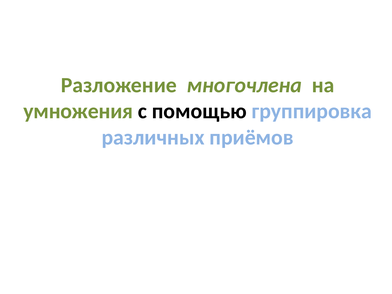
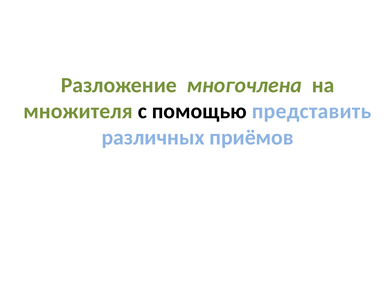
умножения: умножения -> множителя
группировка: группировка -> представить
